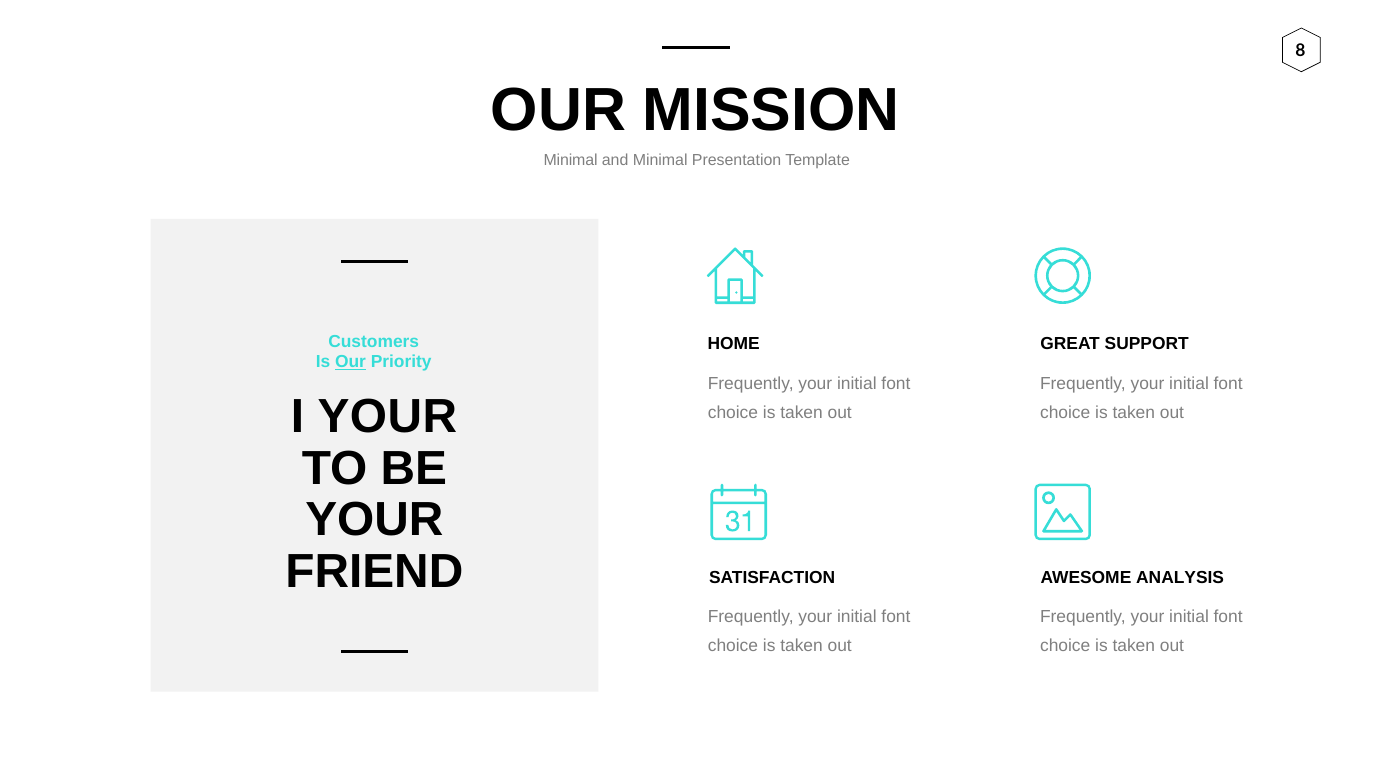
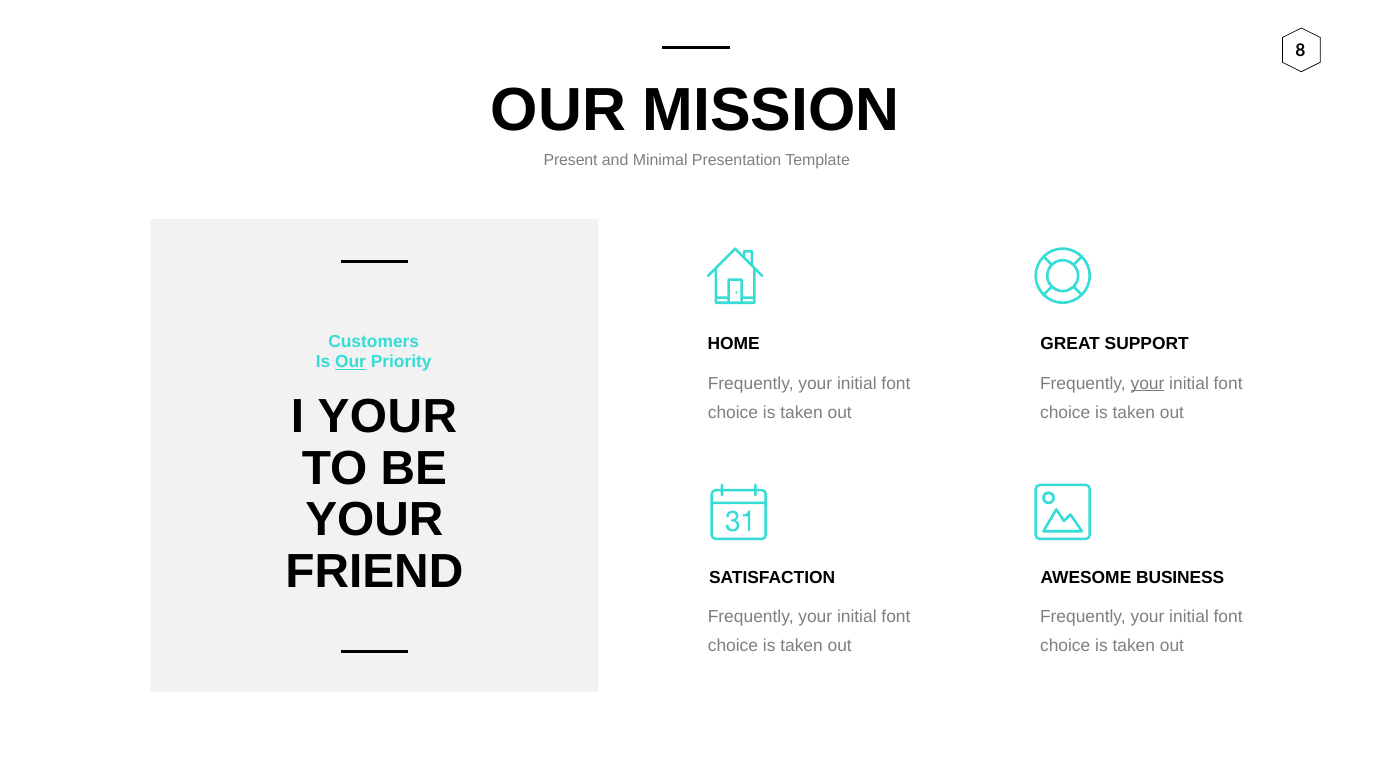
Minimal at (571, 161): Minimal -> Present
your at (1148, 383) underline: none -> present
ANALYSIS: ANALYSIS -> BUSINESS
